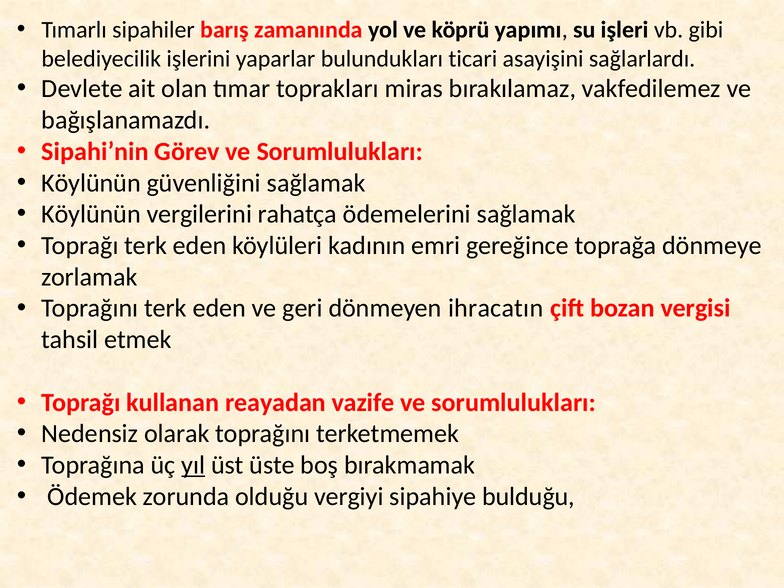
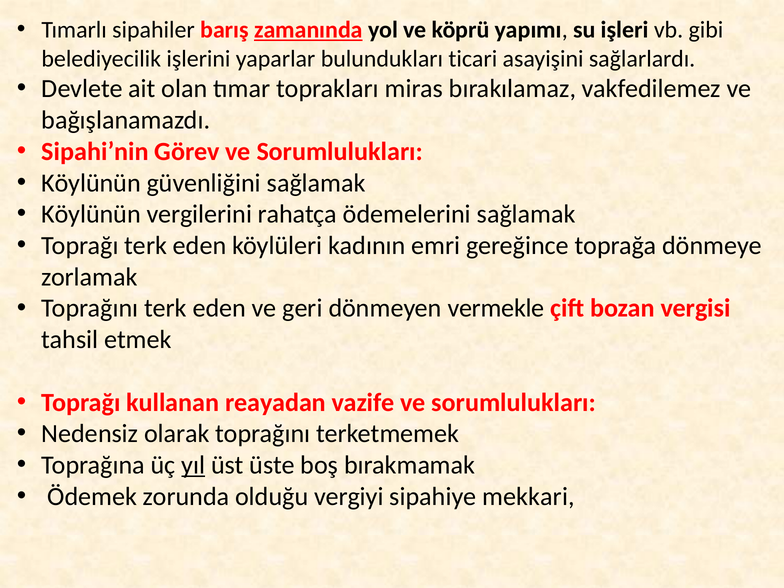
zamanında underline: none -> present
ihracatın: ihracatın -> vermekle
bulduğu: bulduğu -> mekkari
